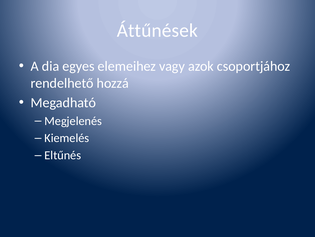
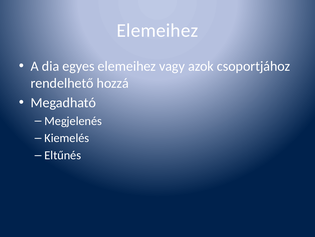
Áttűnések at (157, 30): Áttűnések -> Elemeihez
